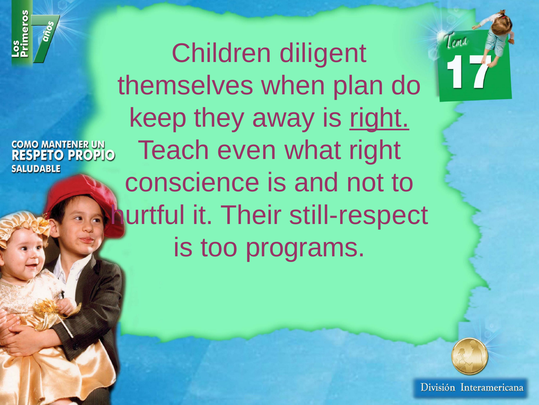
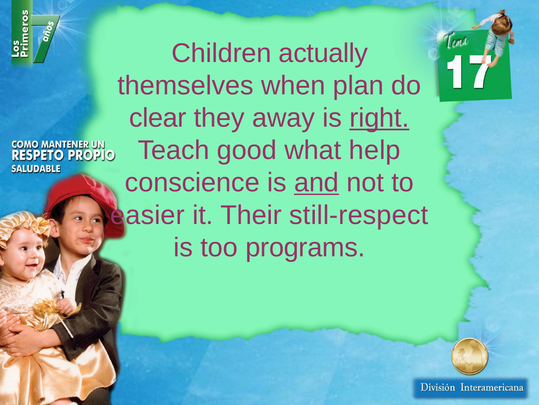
diligent: diligent -> actually
keep: keep -> clear
even: even -> good
what right: right -> help
and underline: none -> present
hurtful: hurtful -> easier
